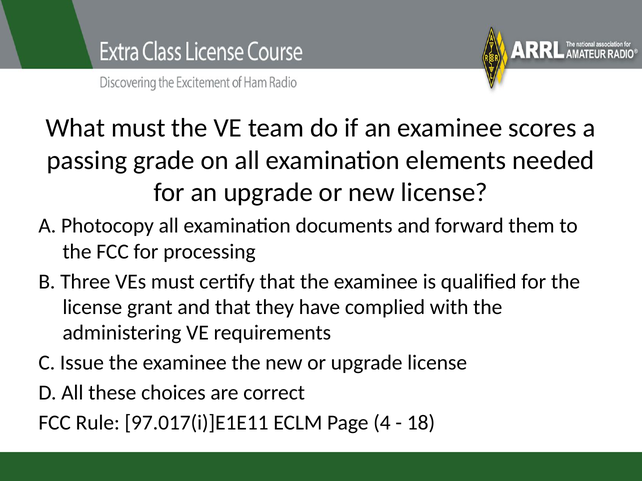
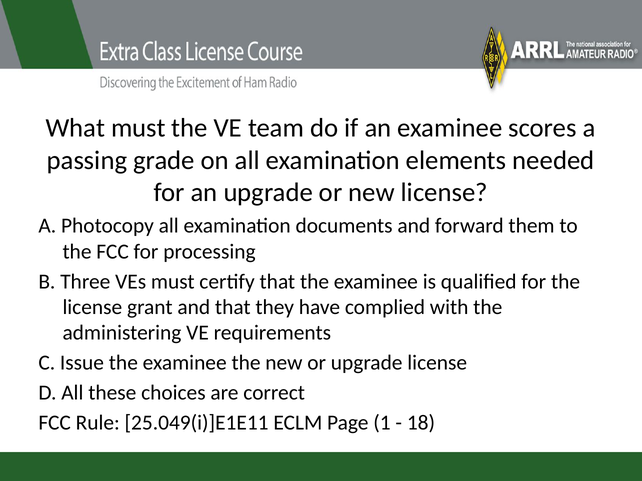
97.017(i)]E1E11: 97.017(i)]E1E11 -> 25.049(i)]E1E11
4: 4 -> 1
